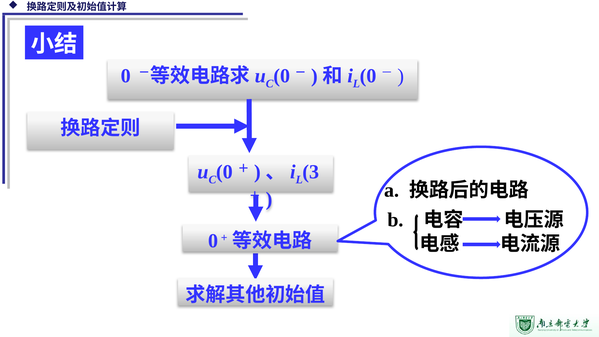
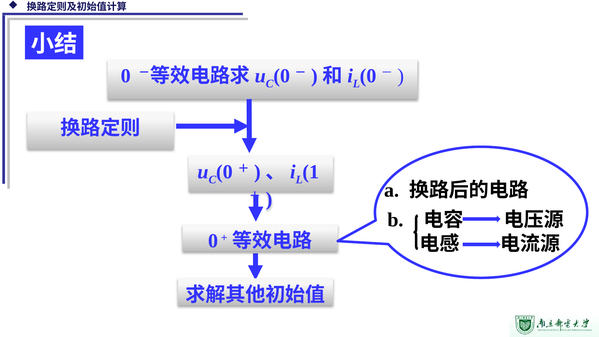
3: 3 -> 1
